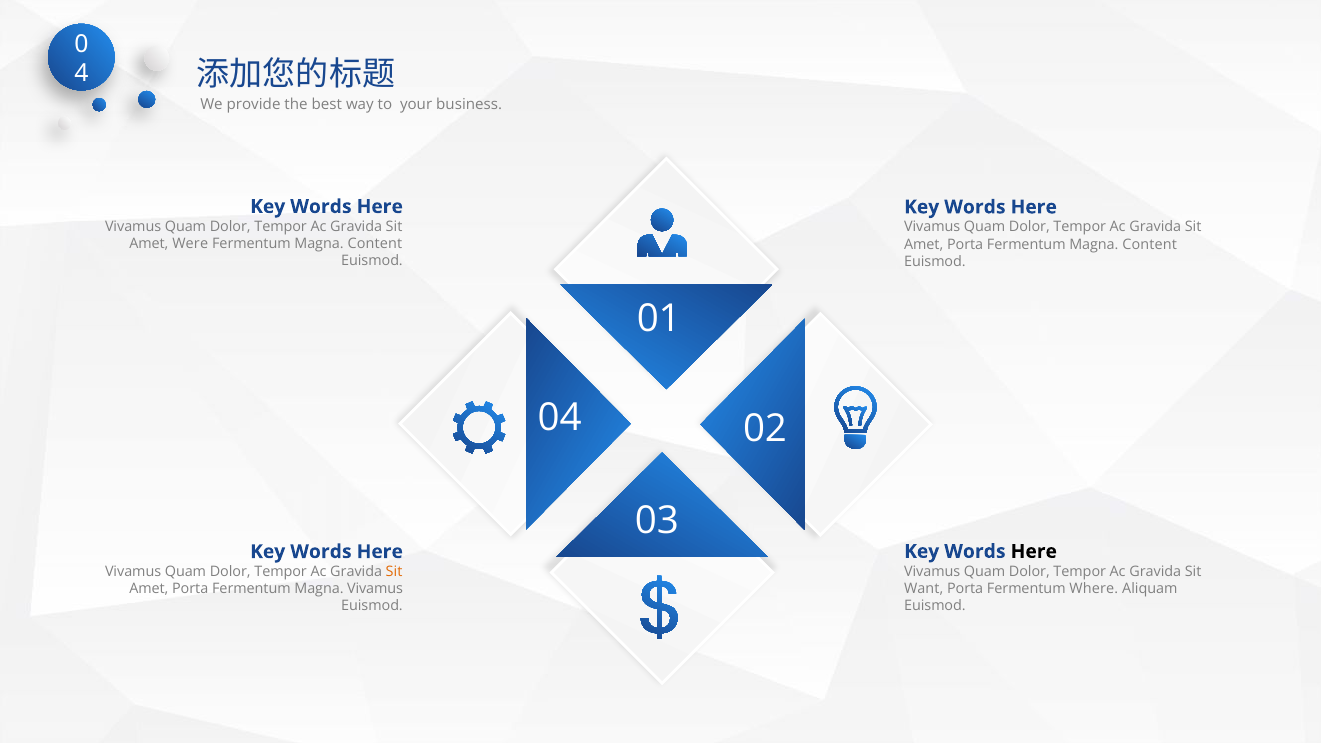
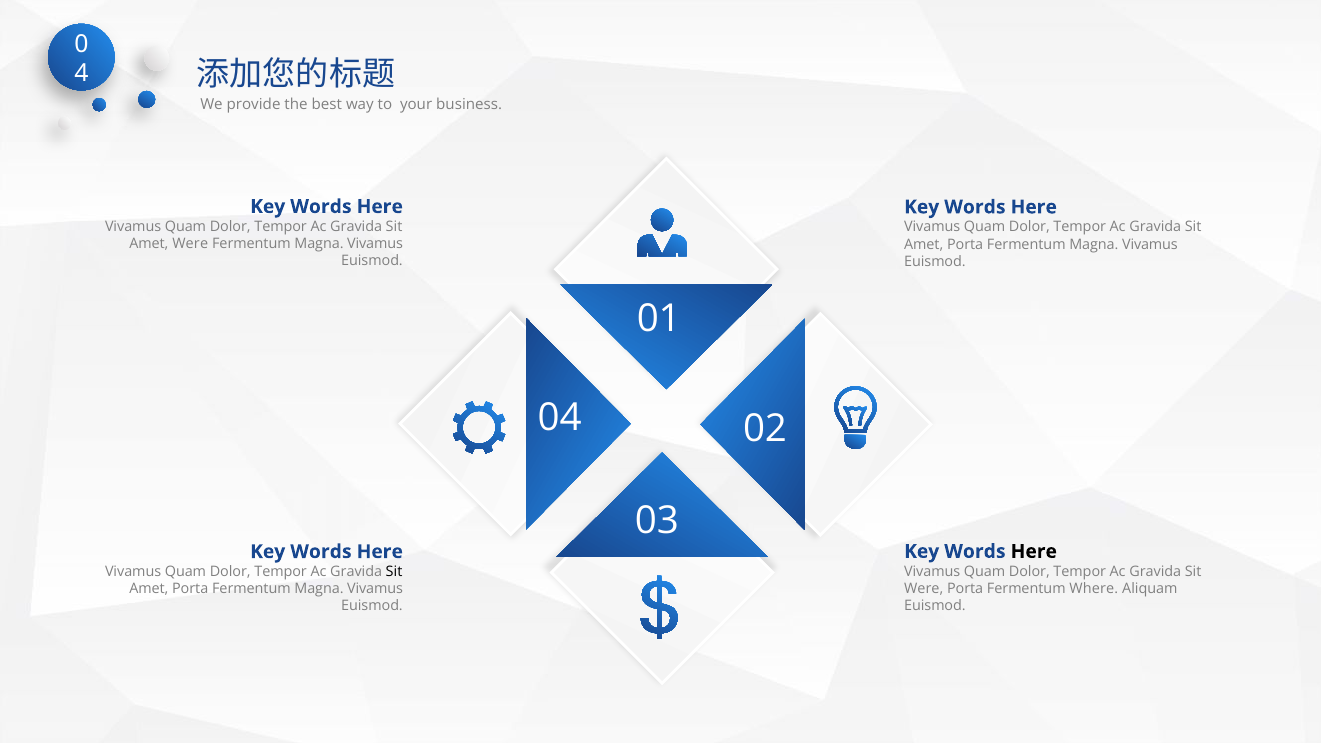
Content at (375, 244): Content -> Vivamus
Content at (1150, 244): Content -> Vivamus
Sit at (394, 572) colour: orange -> black
Want at (924, 589): Want -> Were
